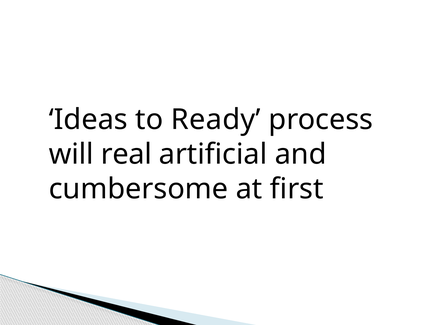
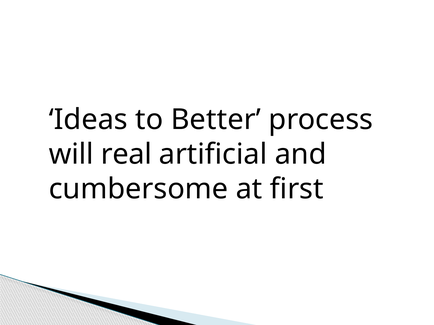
Ready: Ready -> Better
